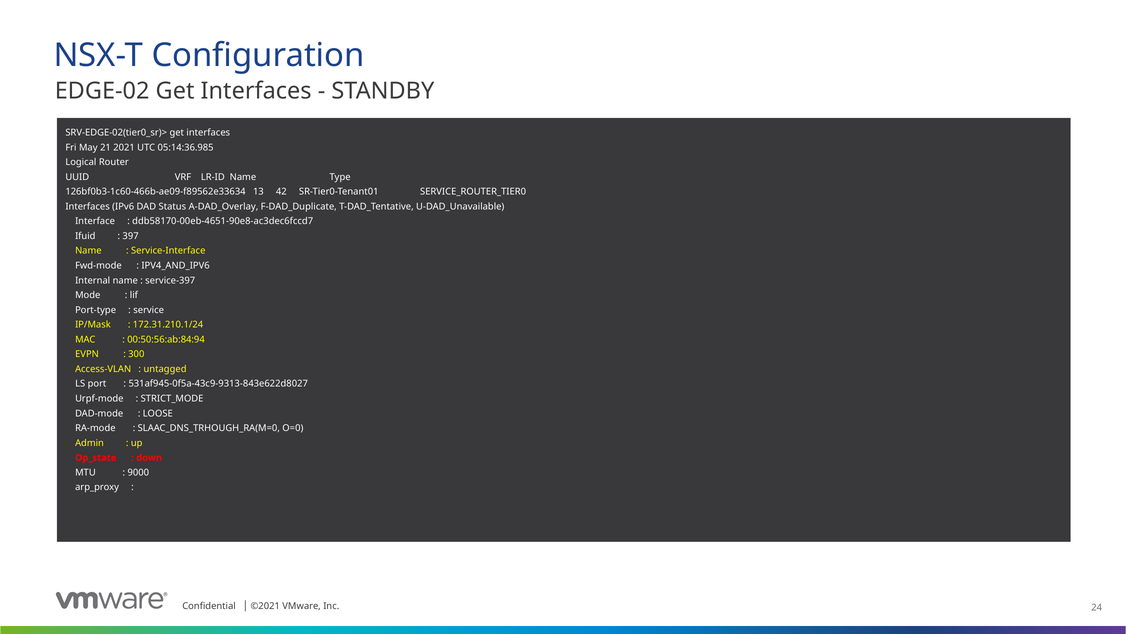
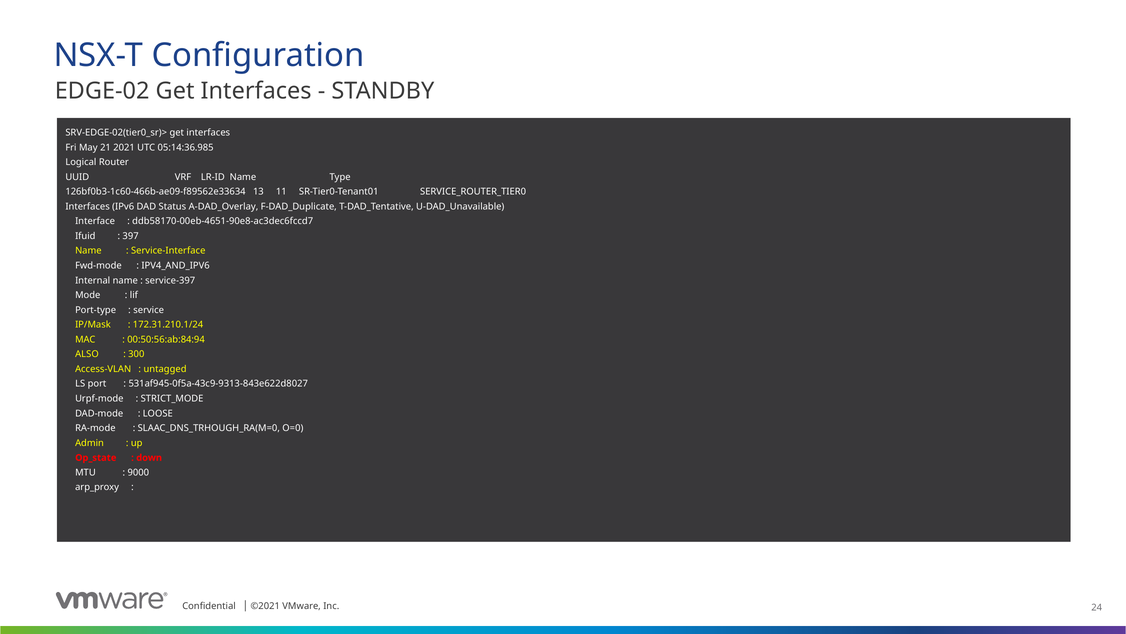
42: 42 -> 11
EVPN: EVPN -> ALSO
